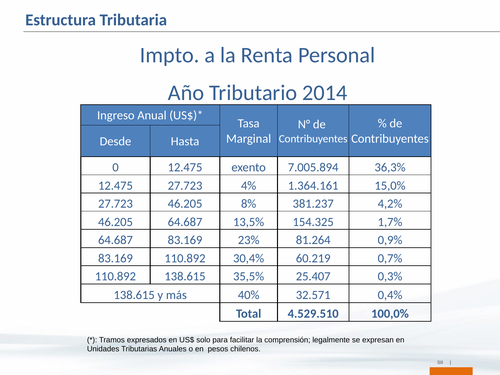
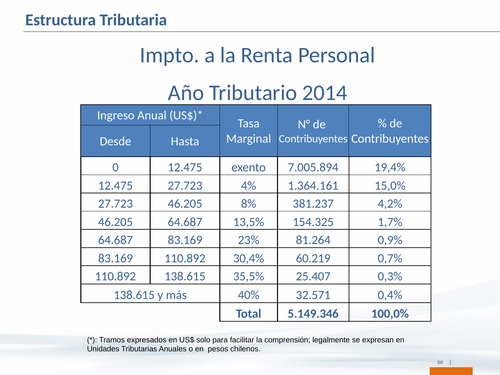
36,3%: 36,3% -> 19,4%
4.529.510: 4.529.510 -> 5.149.346
